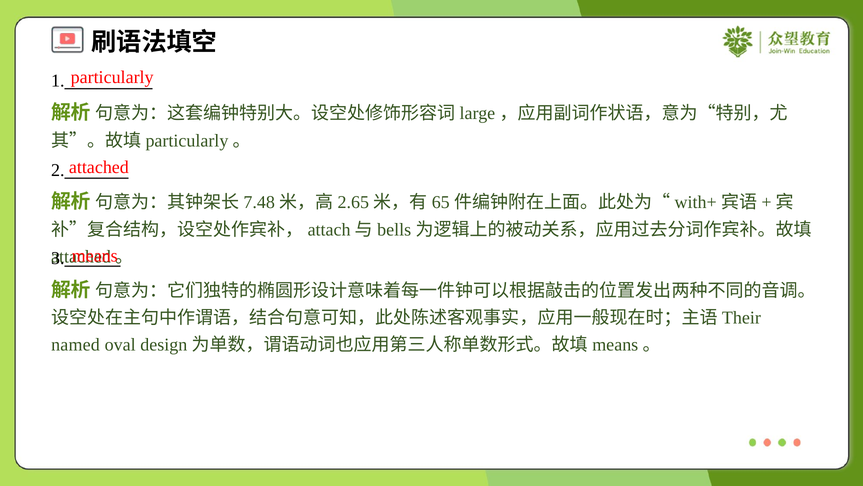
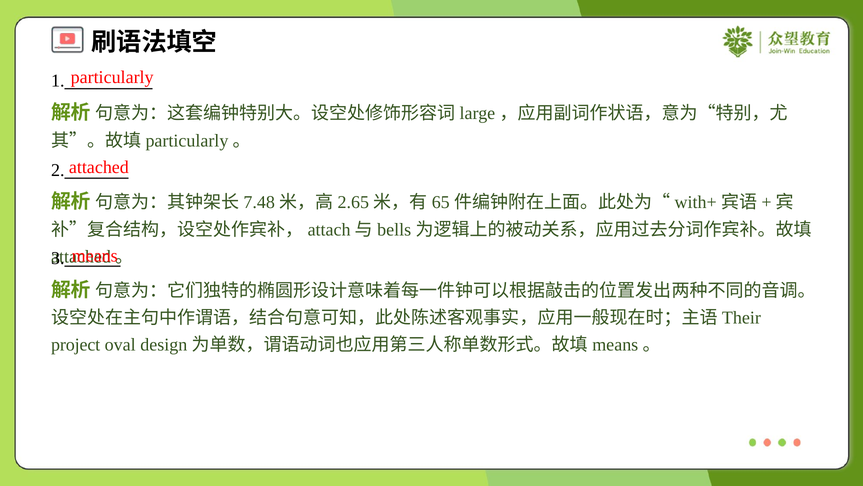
named: named -> project
